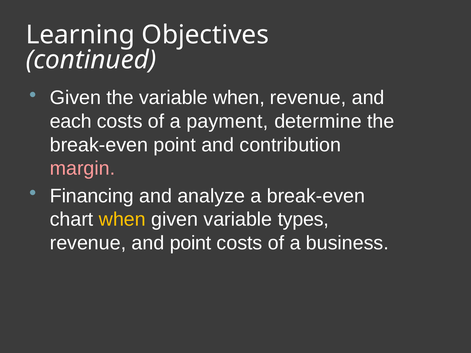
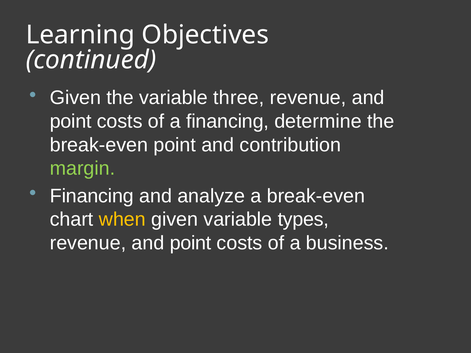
variable when: when -> three
each at (71, 121): each -> point
a payment: payment -> financing
margin colour: pink -> light green
